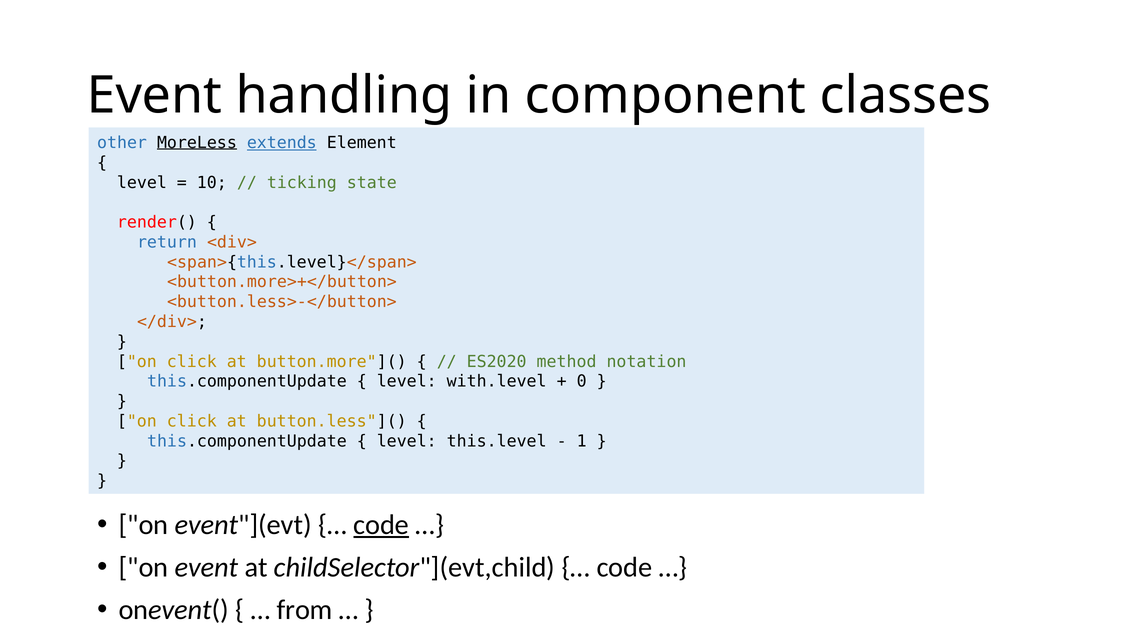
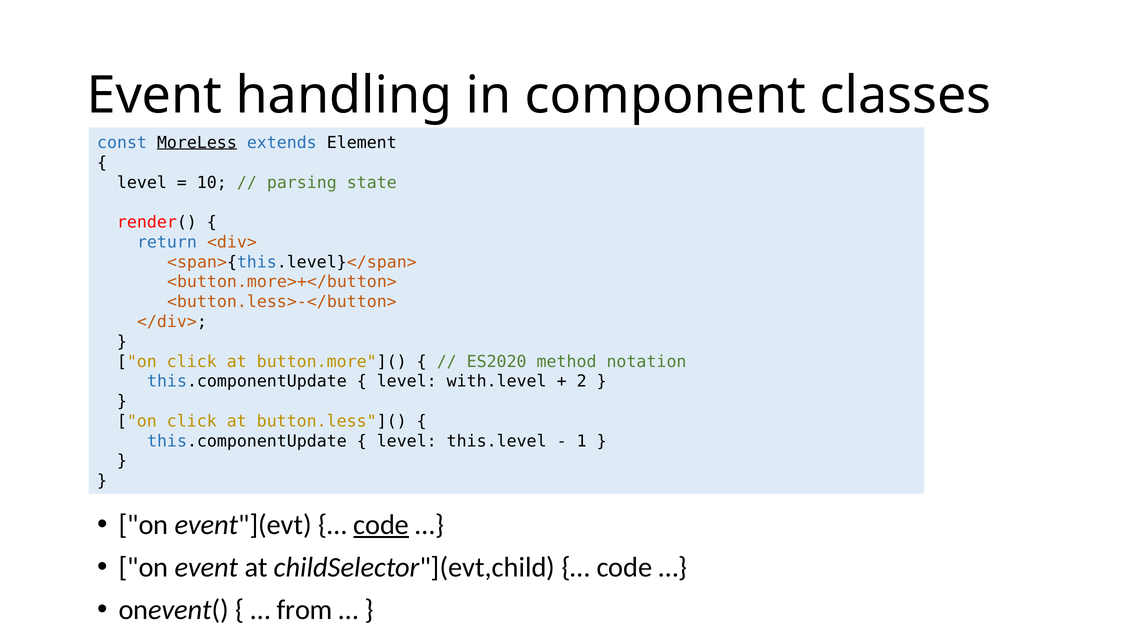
other: other -> const
extends underline: present -> none
ticking: ticking -> parsing
0: 0 -> 2
